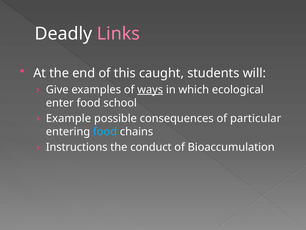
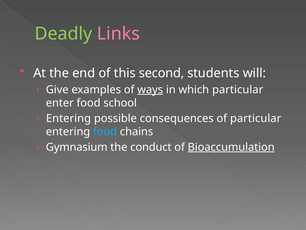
Deadly colour: white -> light green
caught: caught -> second
which ecological: ecological -> particular
Example at (68, 118): Example -> Entering
Instructions: Instructions -> Gymnasium
Bioaccumulation underline: none -> present
